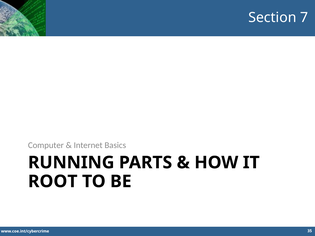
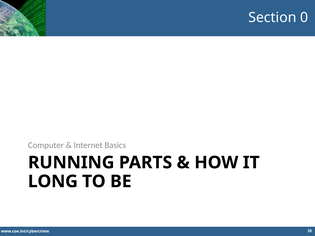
7: 7 -> 0
ROOT: ROOT -> LONG
